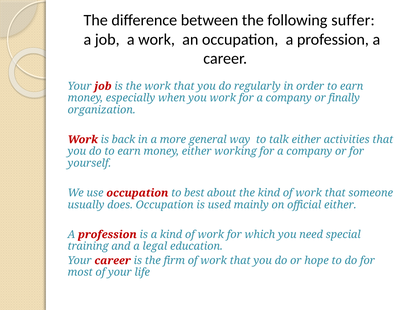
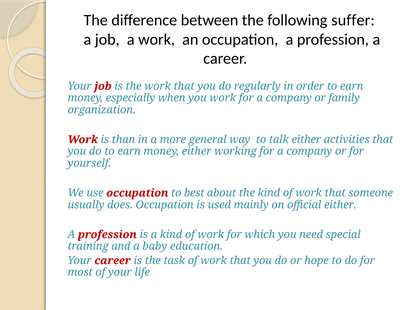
finally: finally -> family
back: back -> than
legal: legal -> baby
firm: firm -> task
